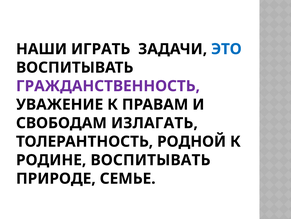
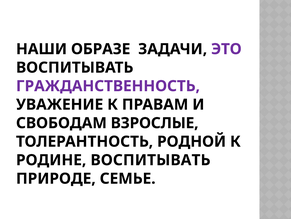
ИГРАТЬ: ИГРАТЬ -> ОБРАЗЕ
ЭТО colour: blue -> purple
ИЗЛАГАТЬ: ИЗЛАГАТЬ -> ВЗРОСЛЫЕ
